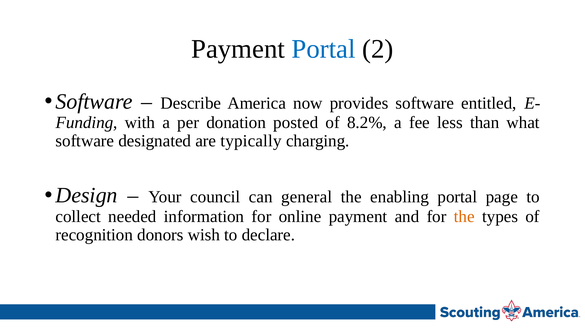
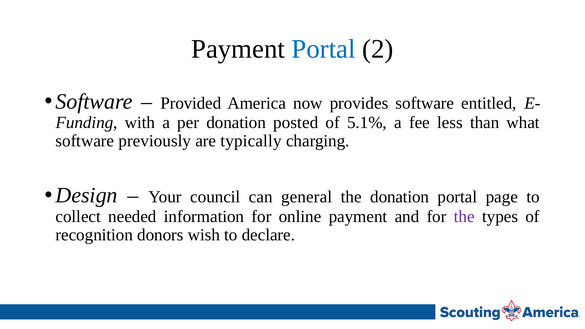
Describe: Describe -> Provided
8.2%: 8.2% -> 5.1%
designated: designated -> previously
the enabling: enabling -> donation
the at (464, 216) colour: orange -> purple
